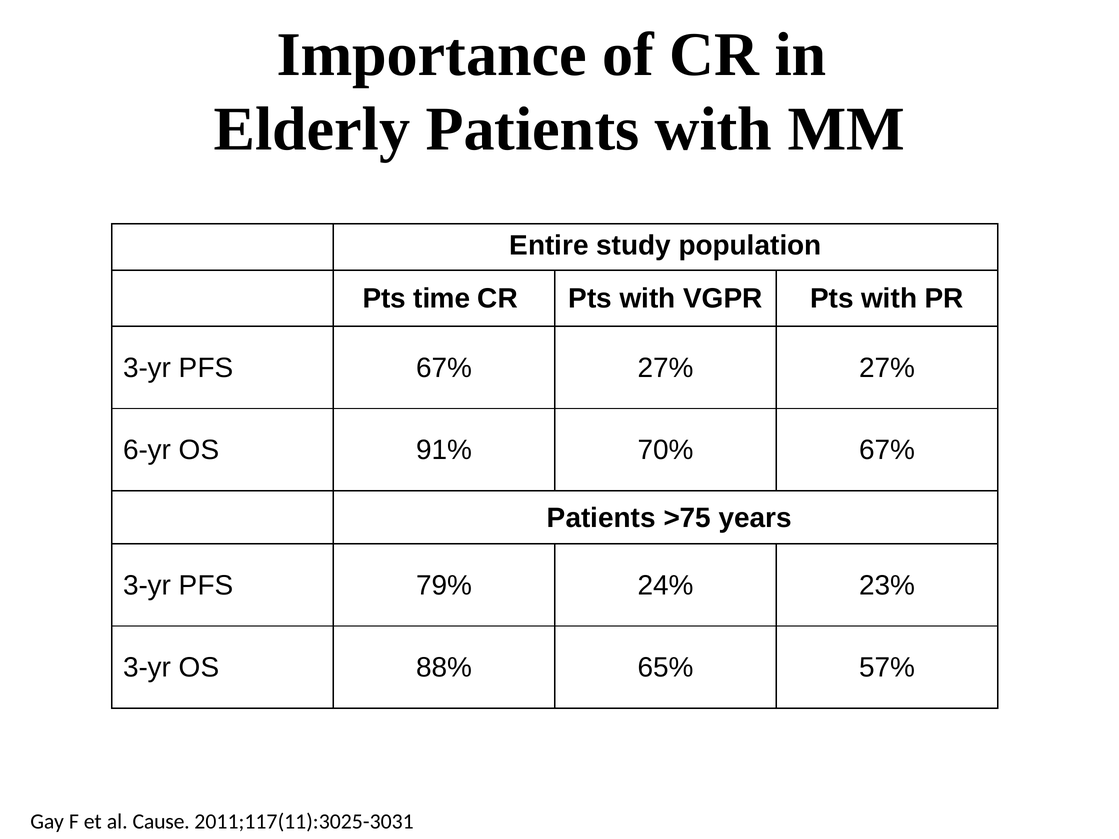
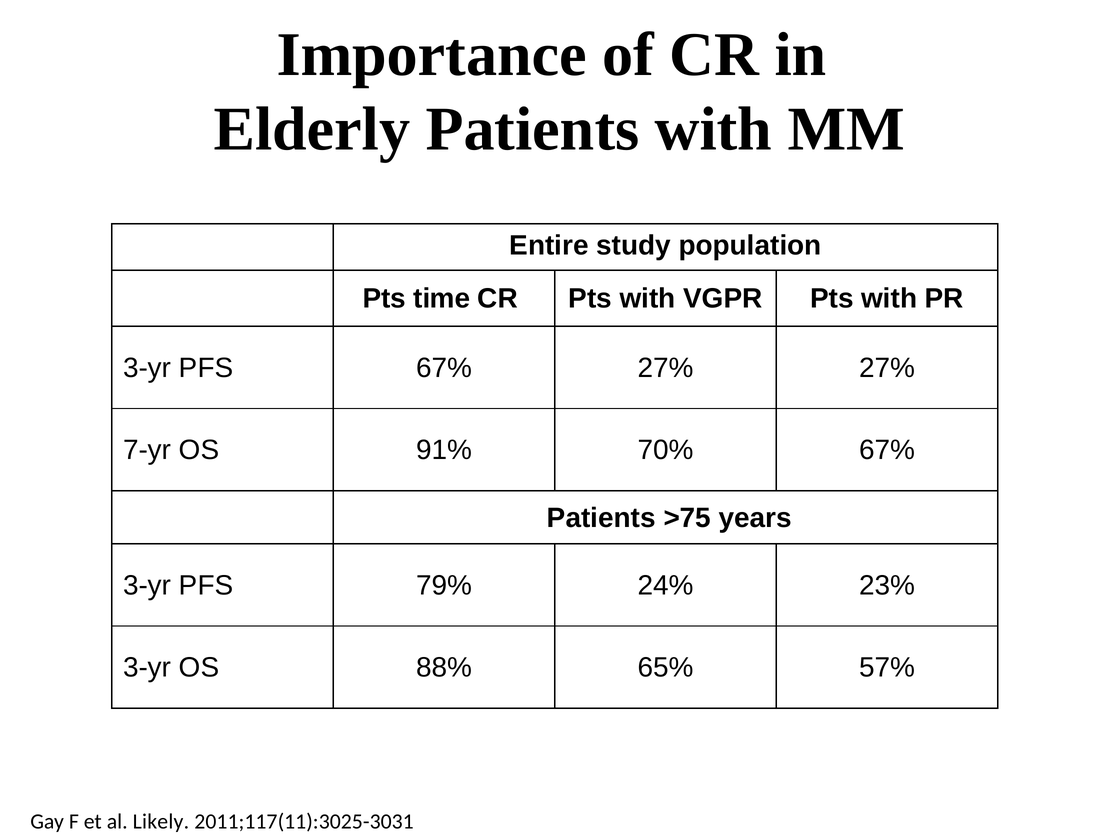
6-yr: 6-yr -> 7-yr
Cause: Cause -> Likely
